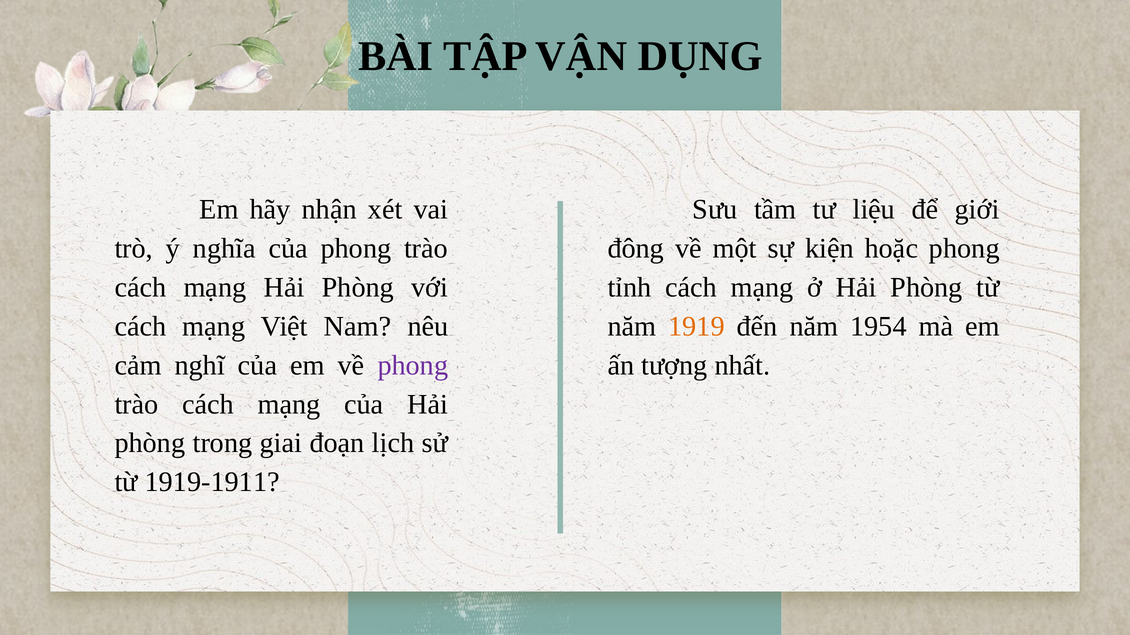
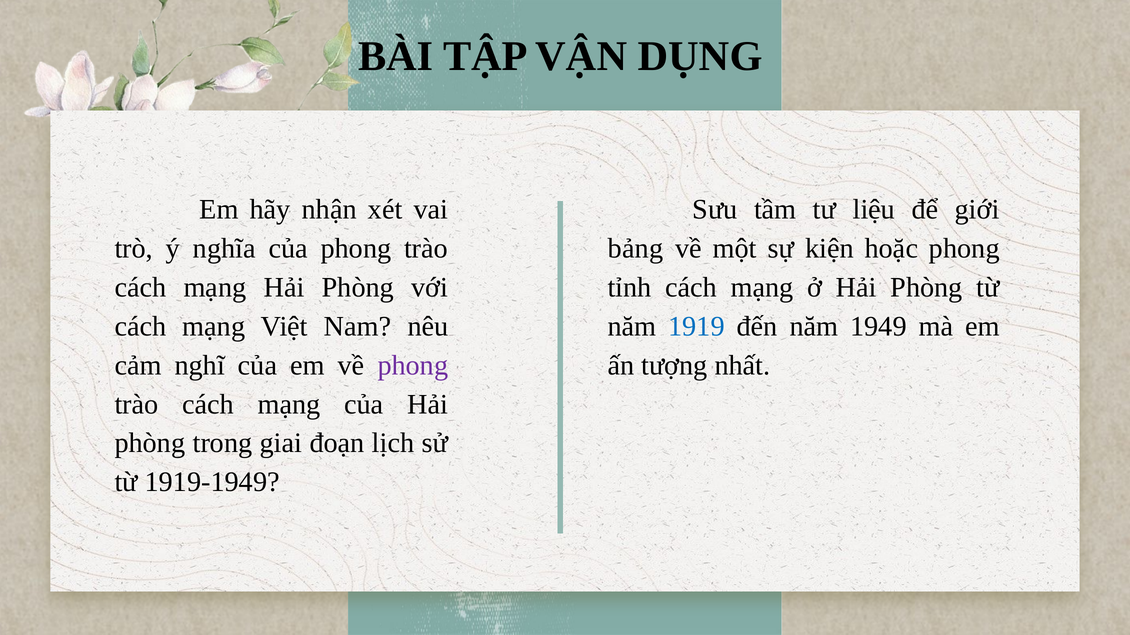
đông: đông -> bảng
1919 colour: orange -> blue
1954: 1954 -> 1949
1919-1911: 1919-1911 -> 1919-1949
